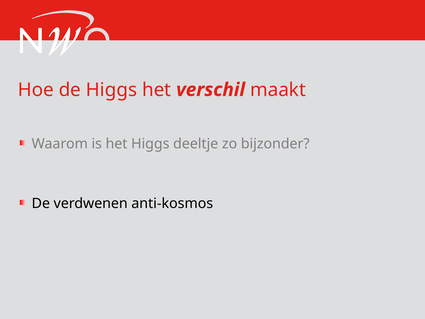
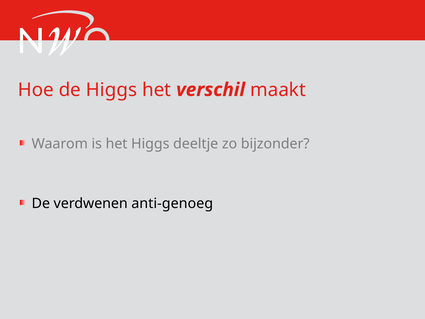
anti-kosmos: anti-kosmos -> anti-genoeg
